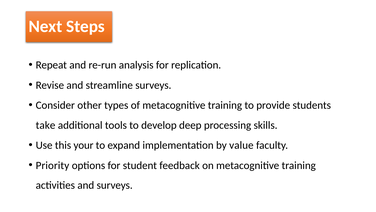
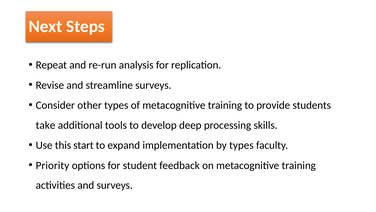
your: your -> start
by value: value -> types
